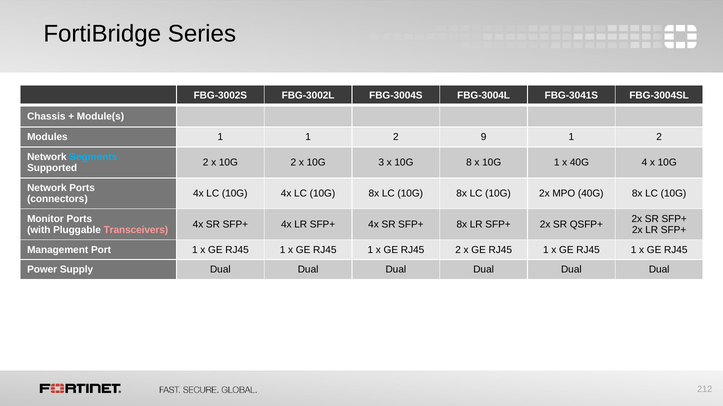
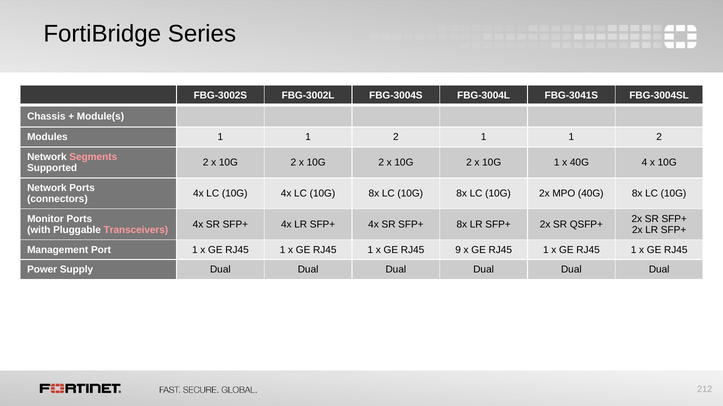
2 9: 9 -> 1
Segments colour: light blue -> pink
3 at (381, 163): 3 -> 2
8 at (469, 163): 8 -> 2
RJ45 2: 2 -> 9
